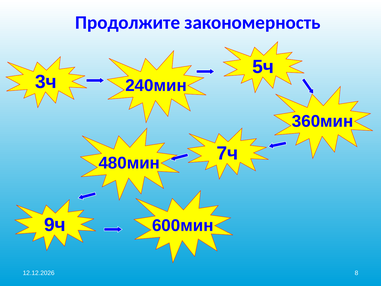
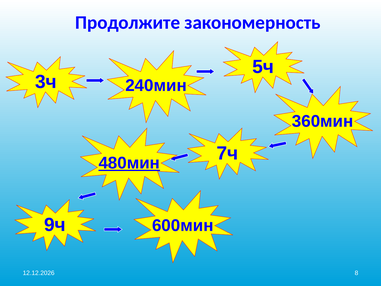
480мин underline: none -> present
